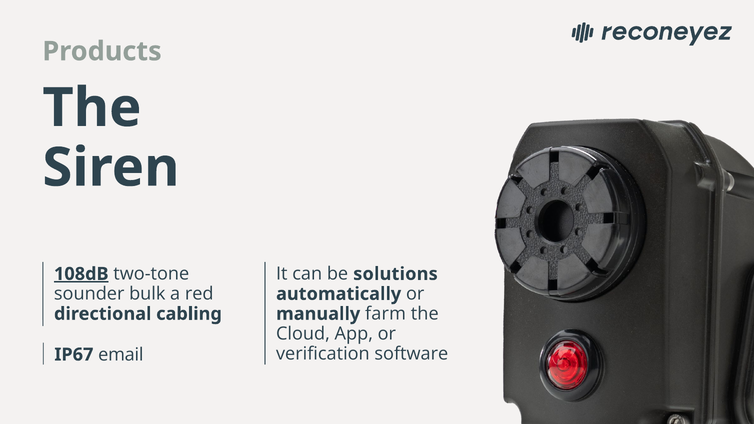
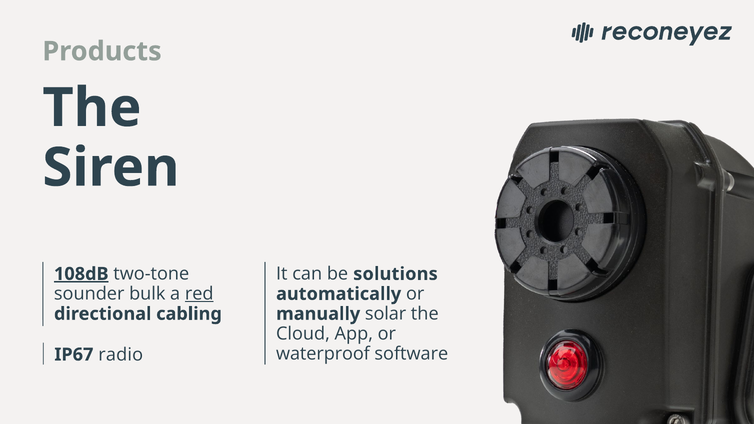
red underline: none -> present
farm: farm -> solar
verification: verification -> waterproof
email: email -> radio
